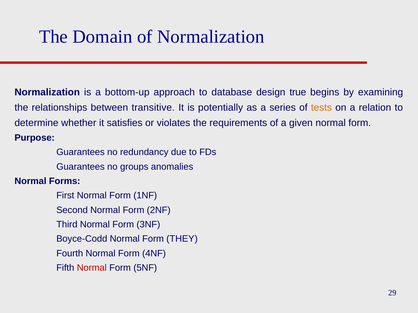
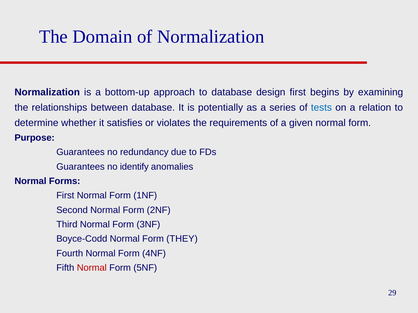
design true: true -> first
between transitive: transitive -> database
tests colour: orange -> blue
groups: groups -> identify
